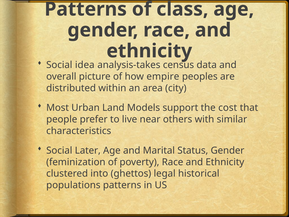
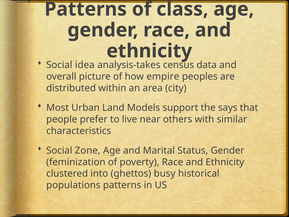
cost: cost -> says
Later: Later -> Zone
legal: legal -> busy
